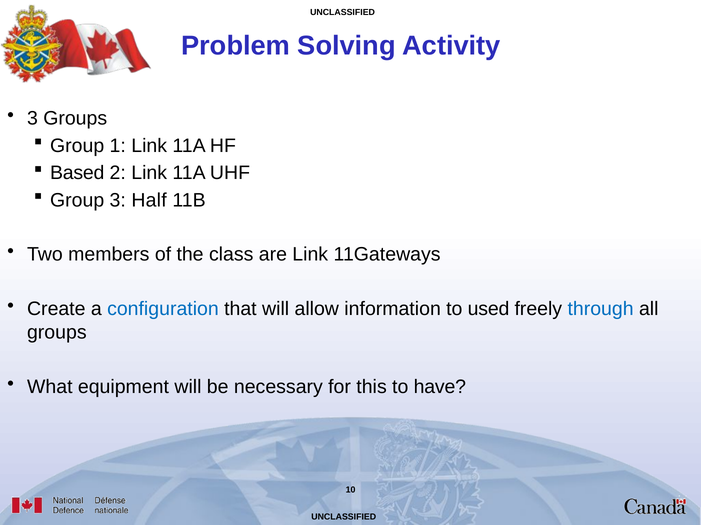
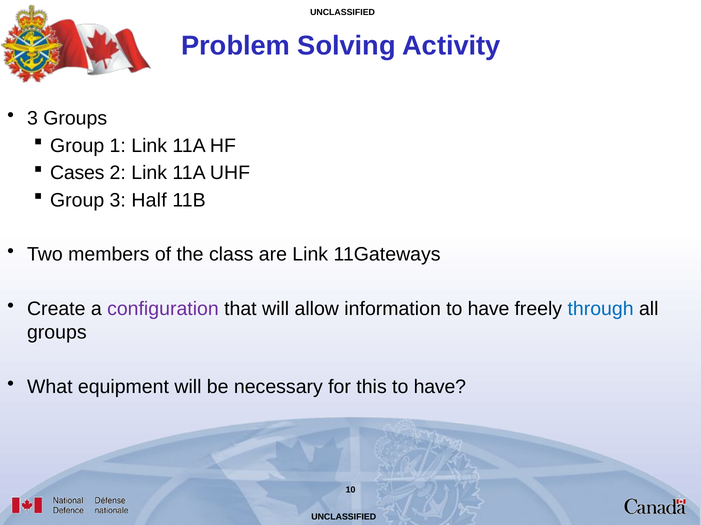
Based: Based -> Cases
configuration colour: blue -> purple
information to used: used -> have
